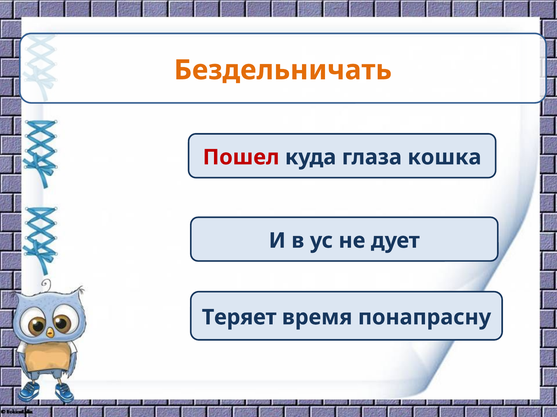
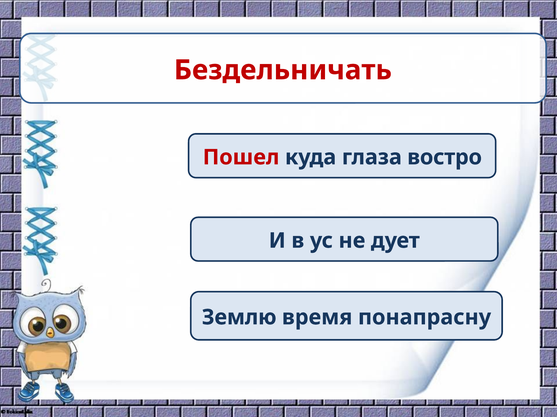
Бездельничать colour: orange -> red
кошка: кошка -> востро
Теряет: Теряет -> Землю
